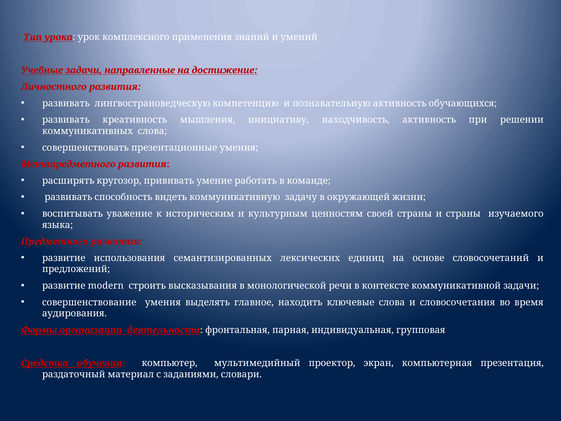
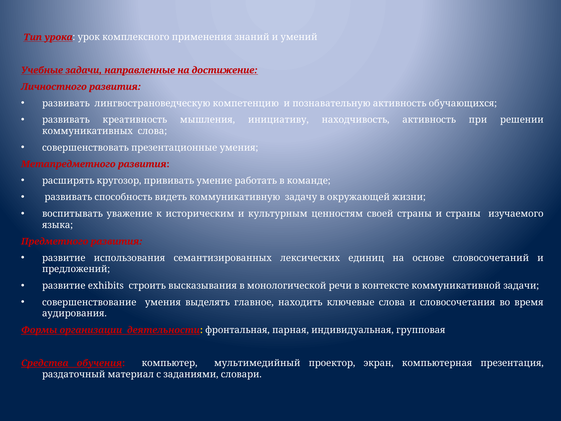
modern: modern -> exhibits
